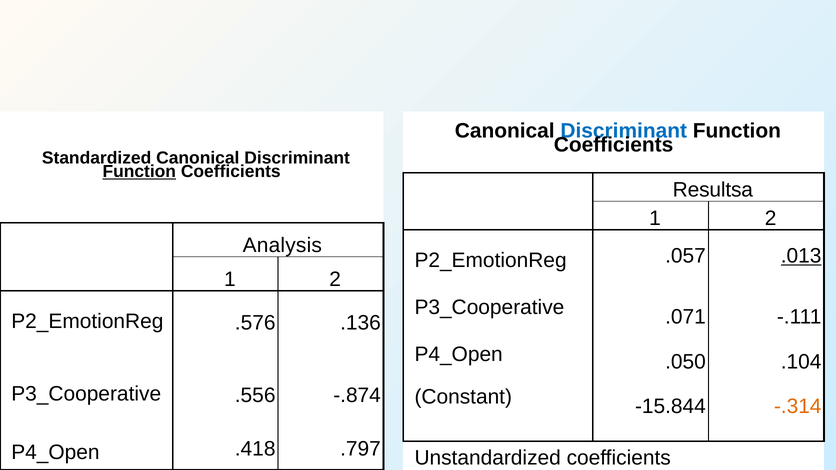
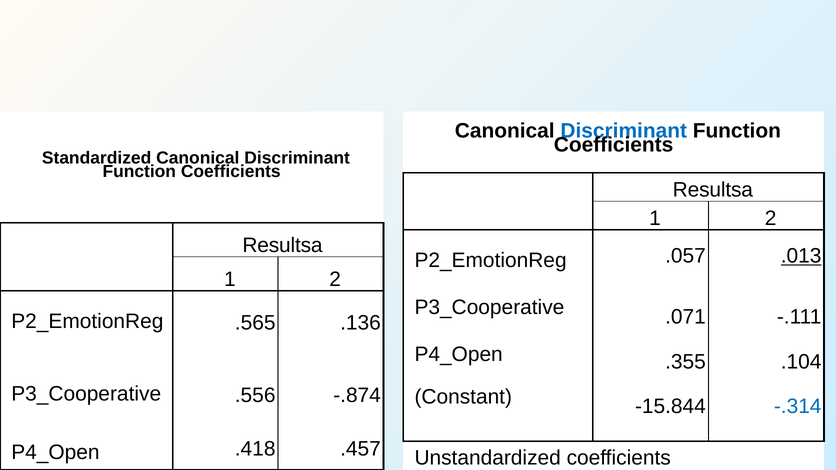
Function at (139, 172) underline: present -> none
Analysis at (282, 246): Analysis -> Resultsa
.576: .576 -> .565
.050: .050 -> .355
-.314 colour: orange -> blue
.797: .797 -> .457
